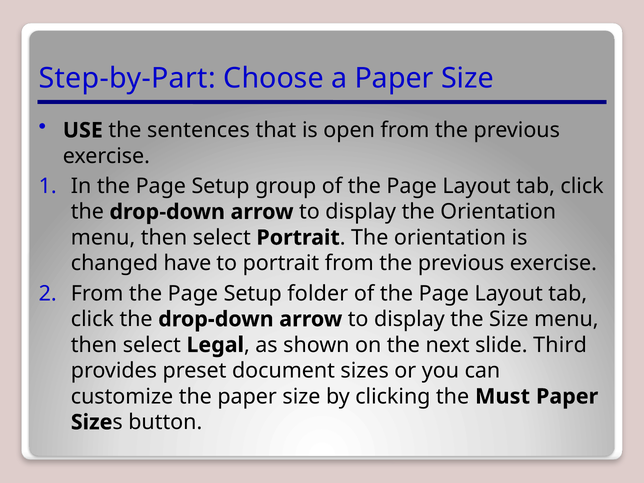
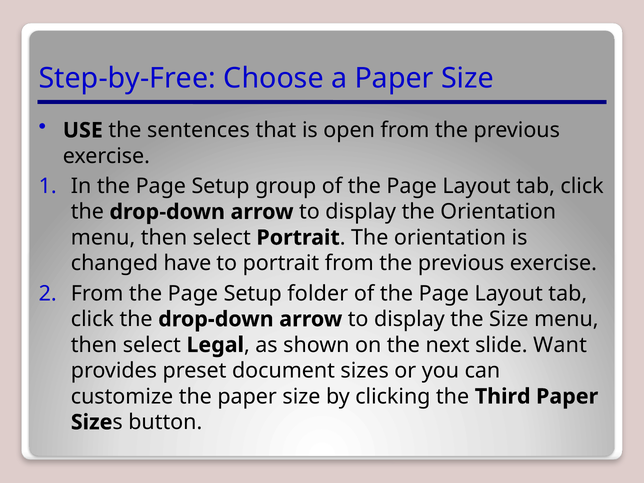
Step-by-Part: Step-by-Part -> Step-by-Free
Third: Third -> Want
Must: Must -> Third
